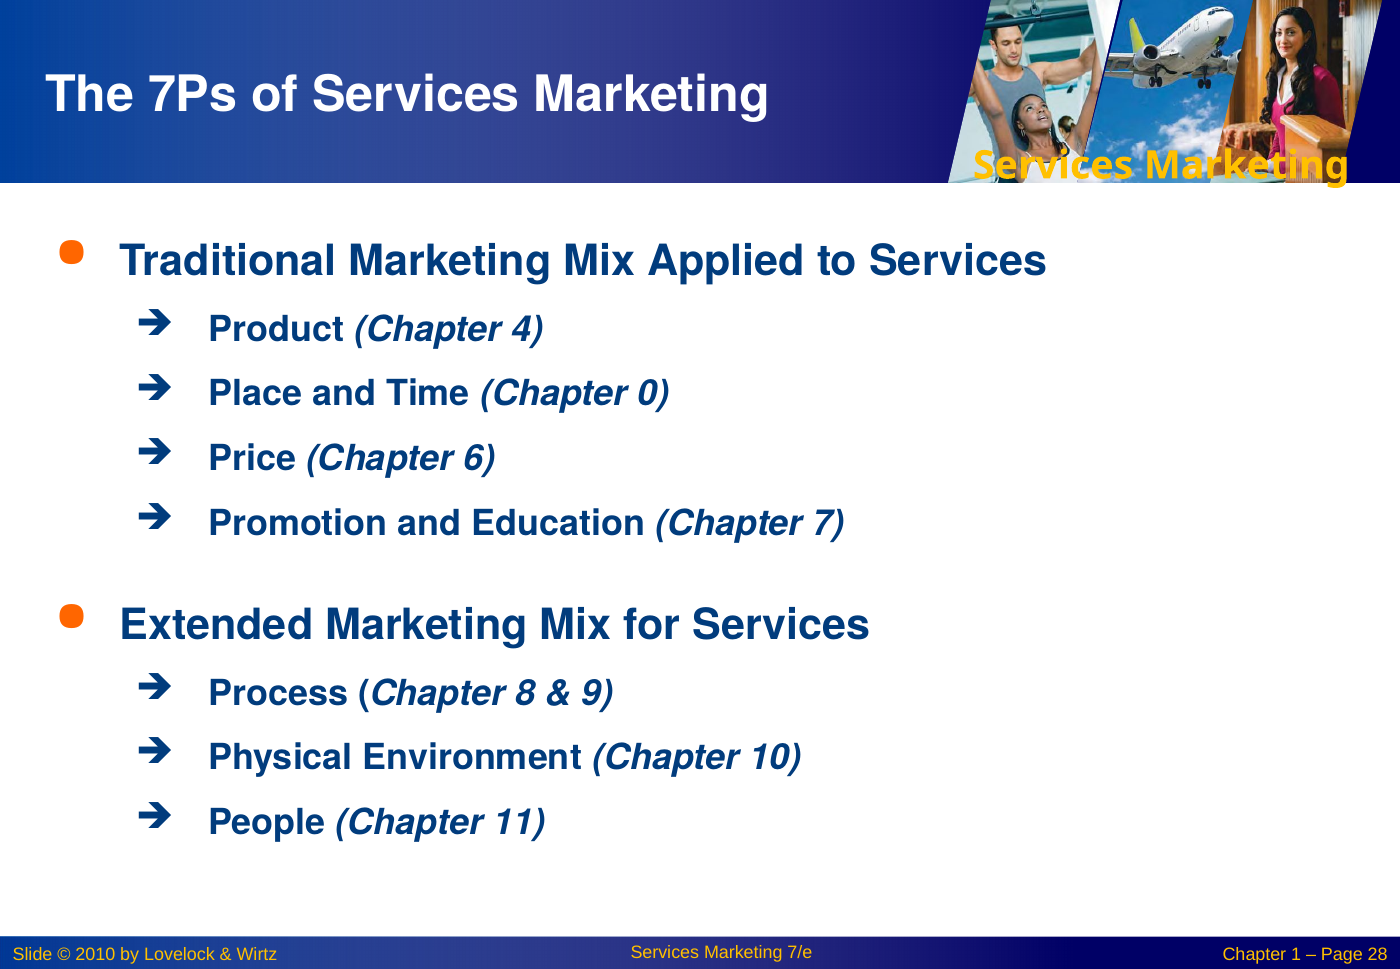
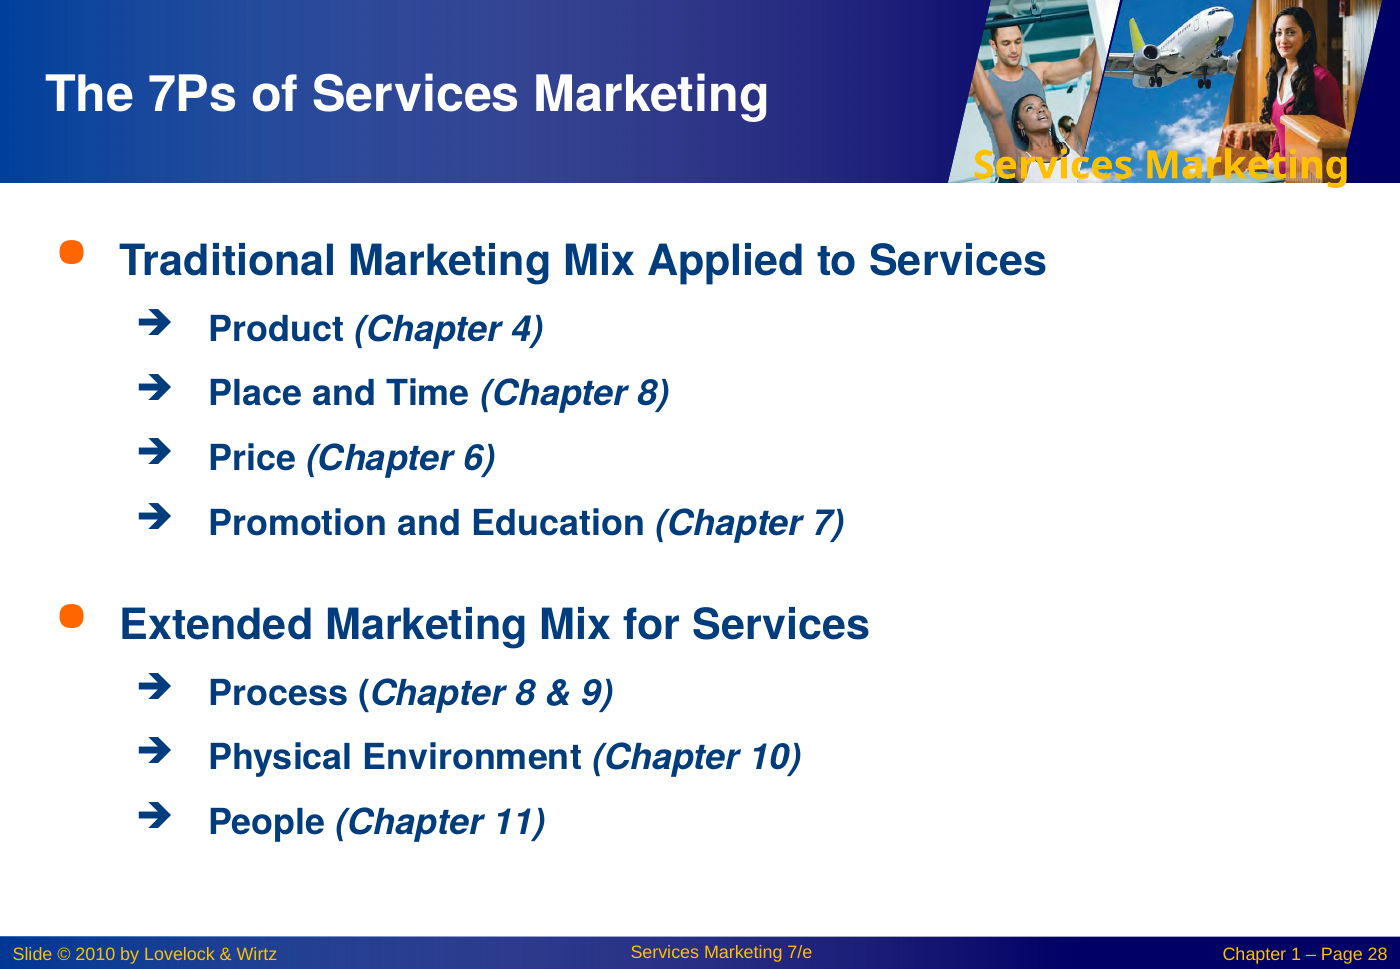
Time Chapter 0: 0 -> 8
